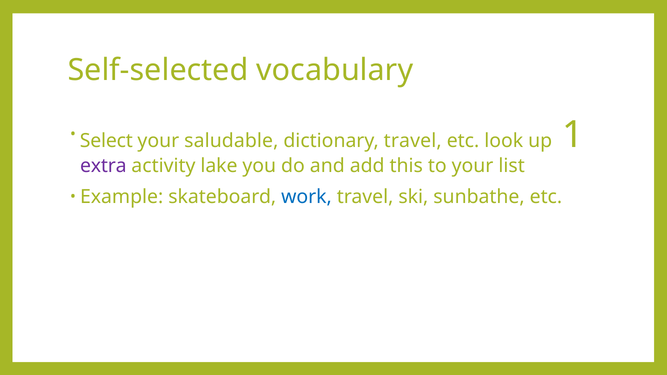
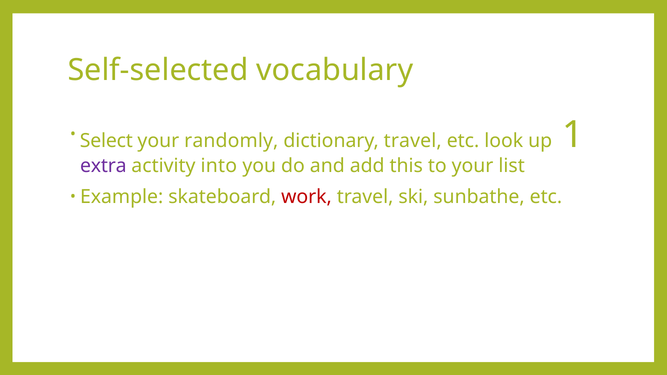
saludable: saludable -> randomly
lake: lake -> into
work colour: blue -> red
